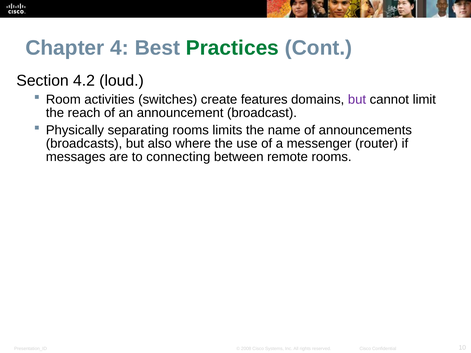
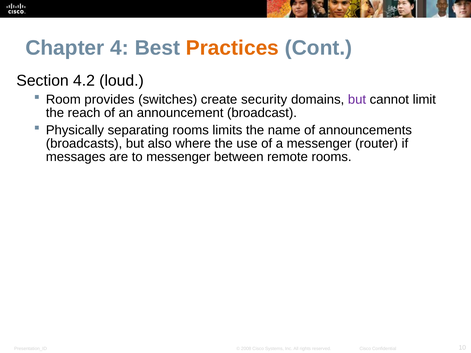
Practices colour: green -> orange
activities: activities -> provides
features: features -> security
to connecting: connecting -> messenger
